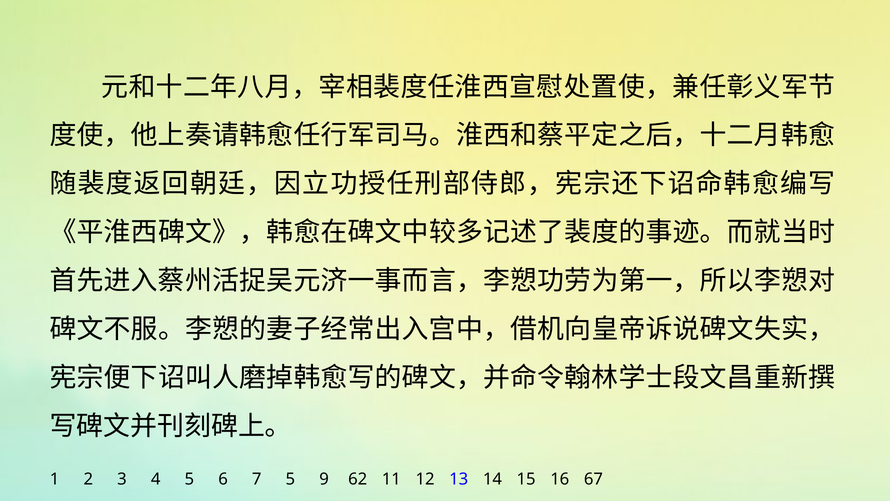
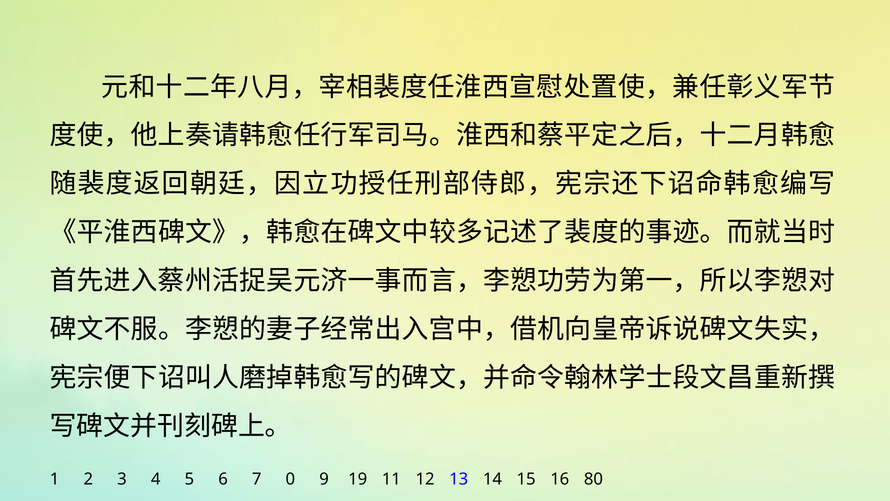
7 5: 5 -> 0
62: 62 -> 19
67: 67 -> 80
